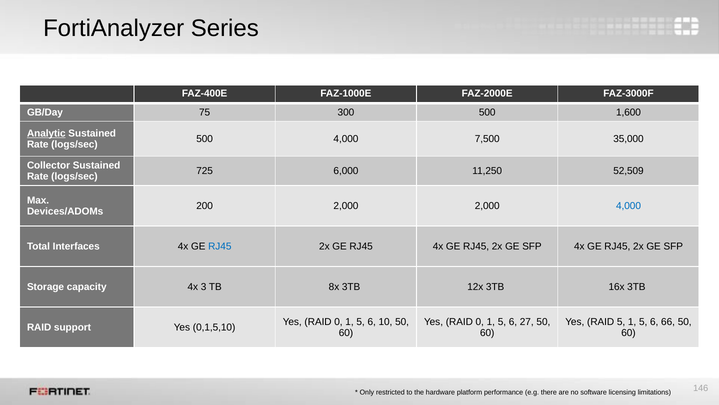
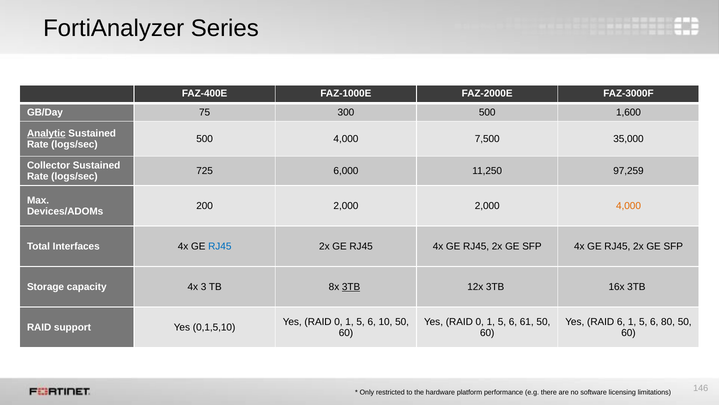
52,509: 52,509 -> 97,259
4,000 at (628, 206) colour: blue -> orange
3TB at (351, 287) underline: none -> present
27: 27 -> 61
RAID 5: 5 -> 6
66: 66 -> 80
